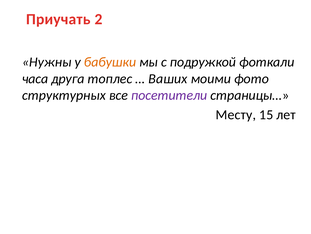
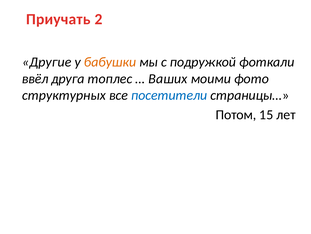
Нужны: Нужны -> Другие
часа: часа -> ввёл
посетители colour: purple -> blue
Месту: Месту -> Потом
